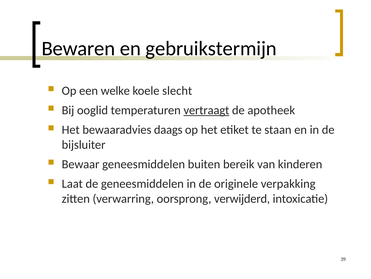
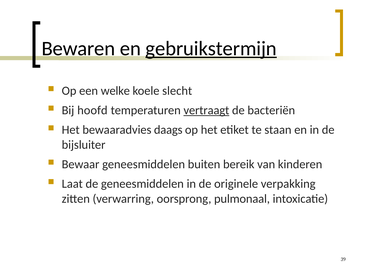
gebruikstermijn underline: none -> present
ooglid: ooglid -> hoofd
apotheek: apotheek -> bacteriën
verwijderd: verwijderd -> pulmonaal
